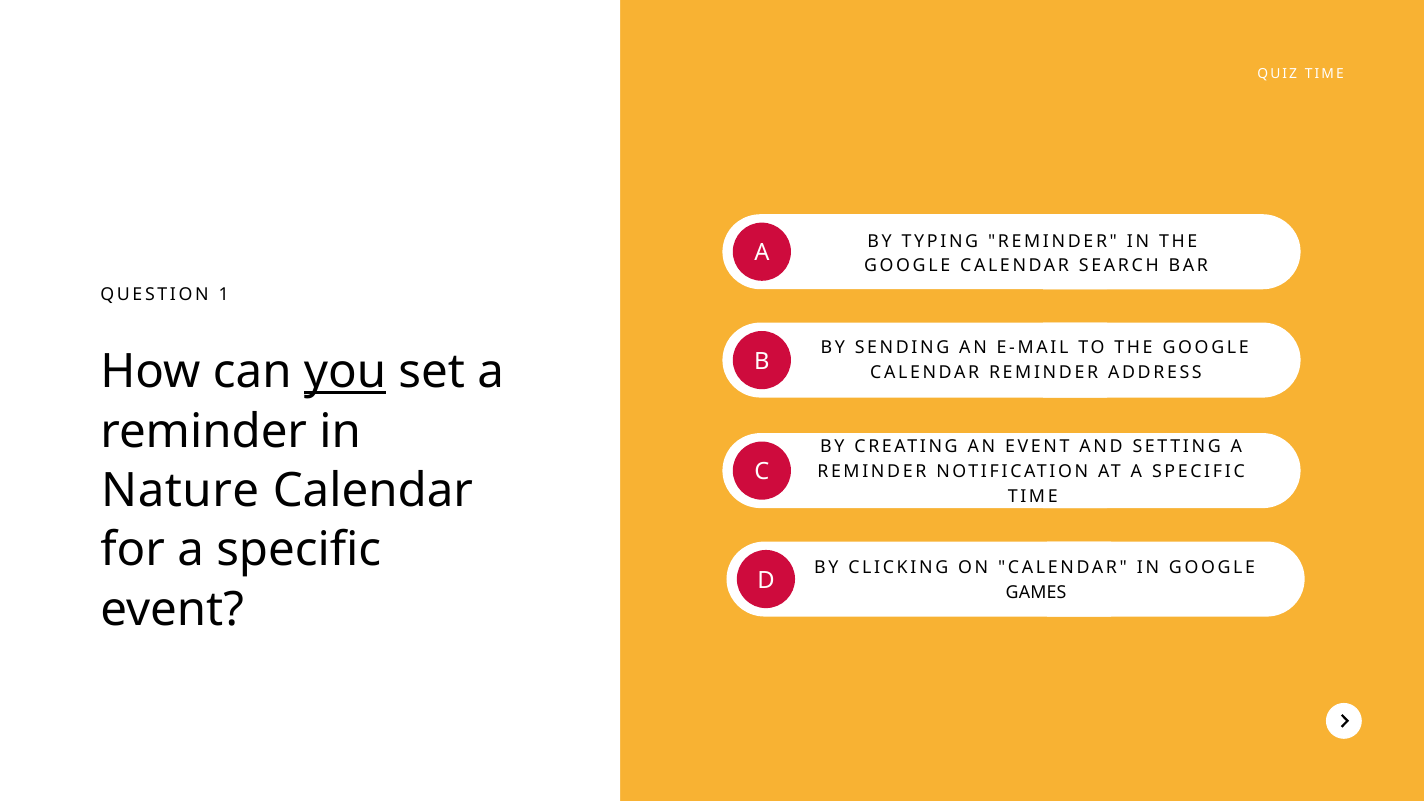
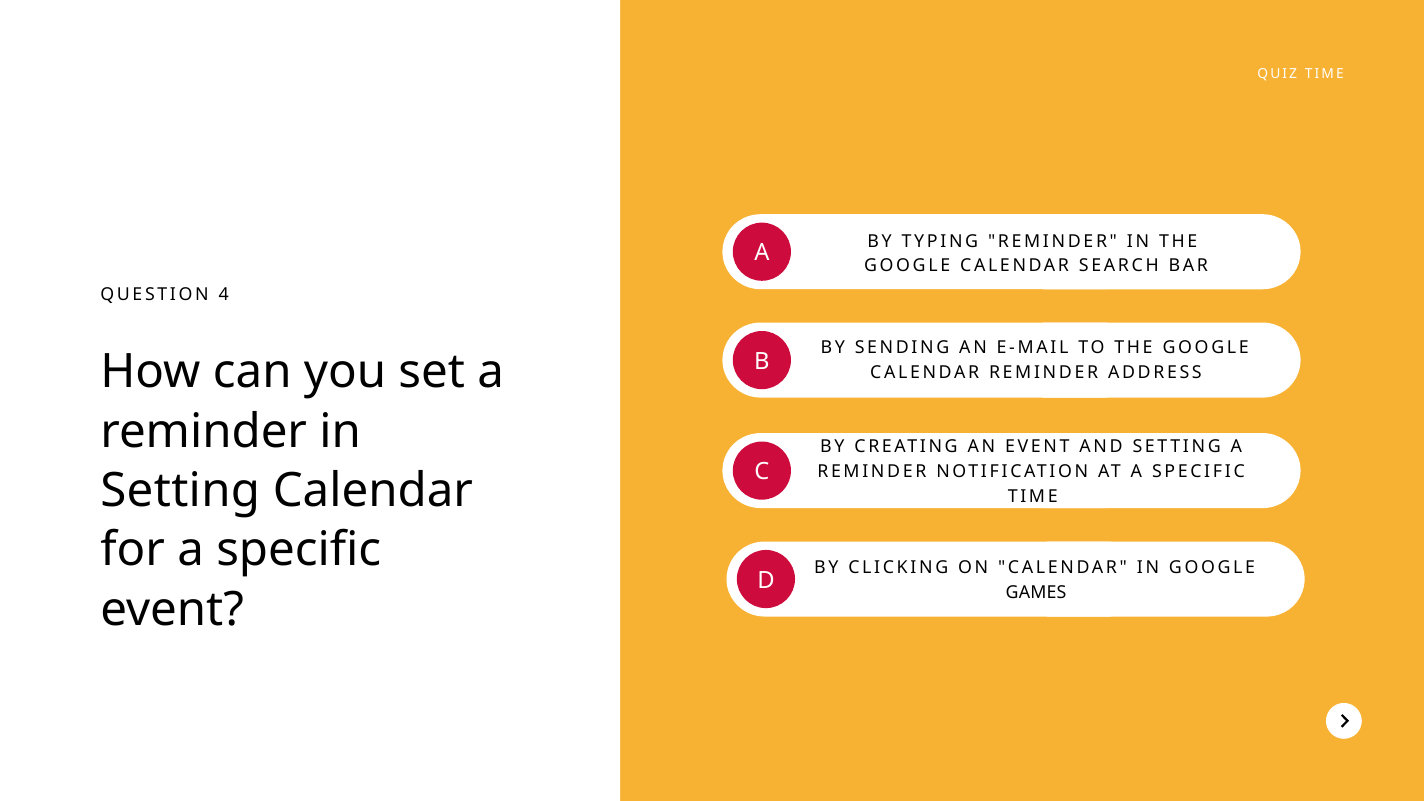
1: 1 -> 4
you underline: present -> none
Nature at (180, 491): Nature -> Setting
